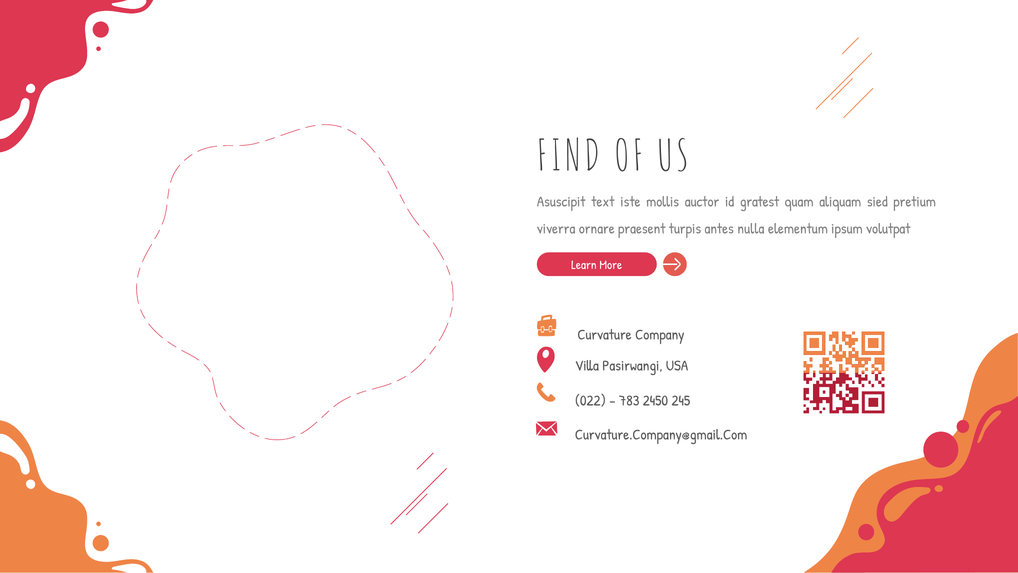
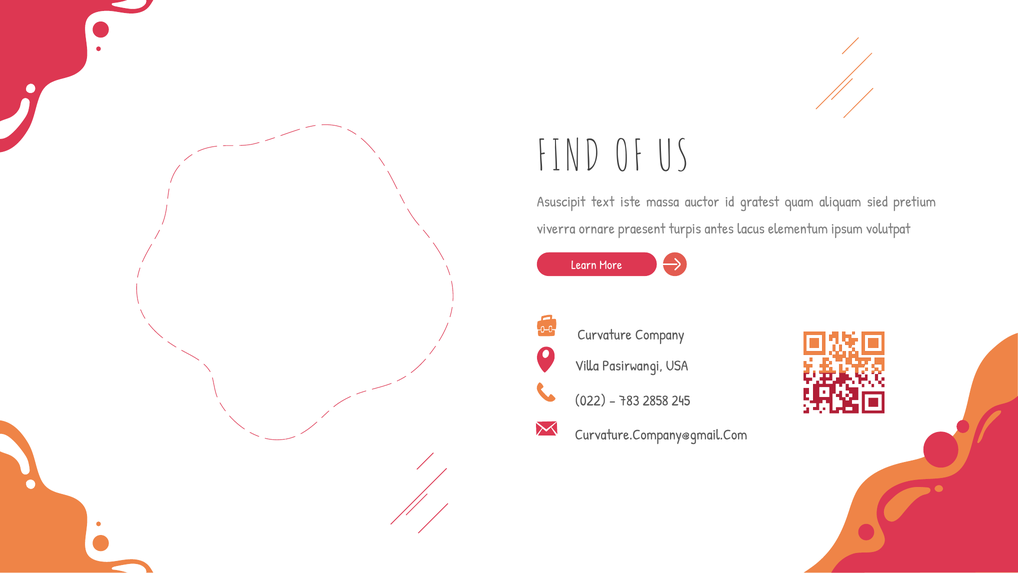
mollis: mollis -> massa
nulla: nulla -> lacus
2450: 2450 -> 2858
